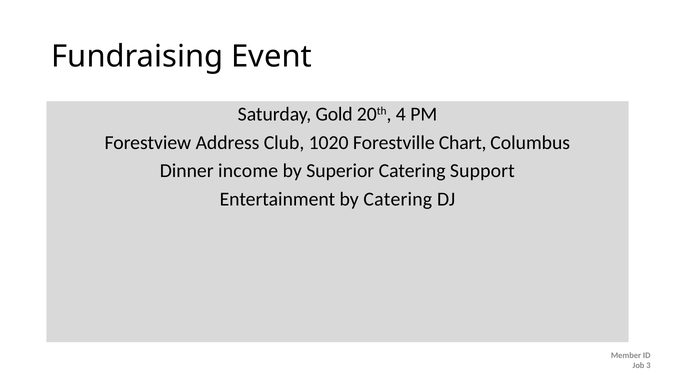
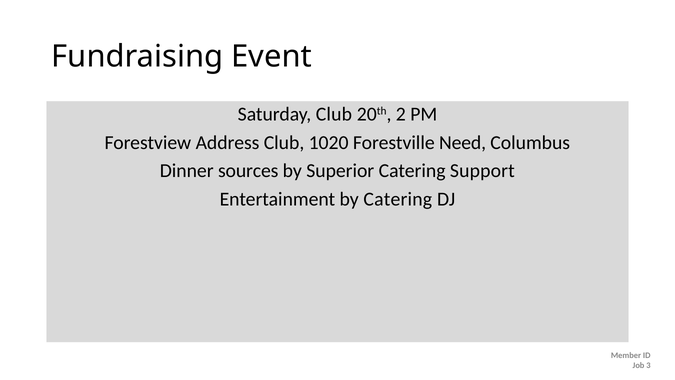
Saturday Gold: Gold -> Club
4: 4 -> 2
Chart: Chart -> Need
income: income -> sources
